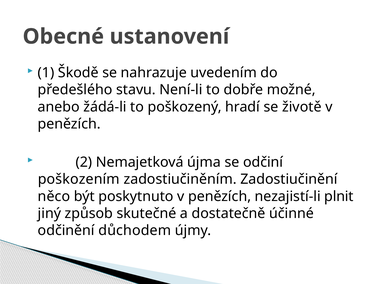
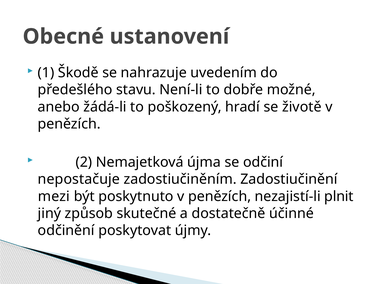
poškozením: poškozením -> nepostačuje
něco: něco -> mezi
důchodem: důchodem -> poskytovat
